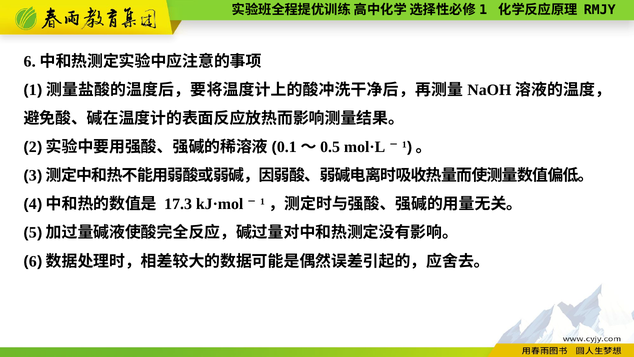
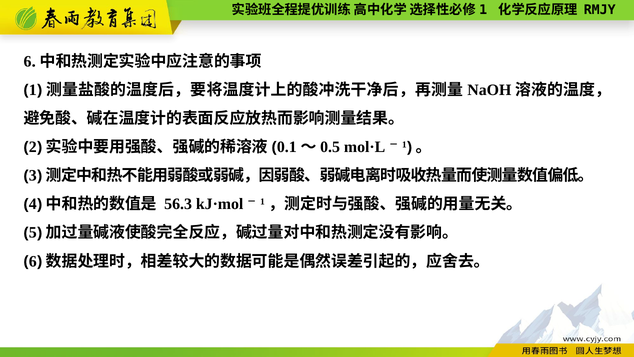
17.3: 17.3 -> 56.3
